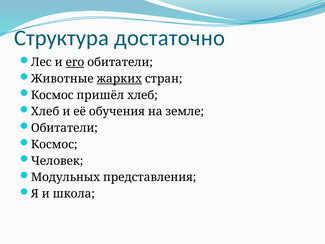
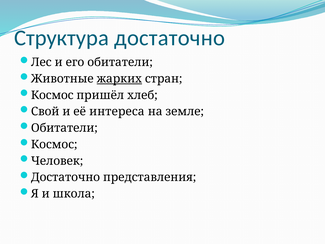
его underline: present -> none
Хлеб at (45, 111): Хлеб -> Свой
обучения: обучения -> интереса
Модульных at (66, 177): Модульных -> Достаточно
